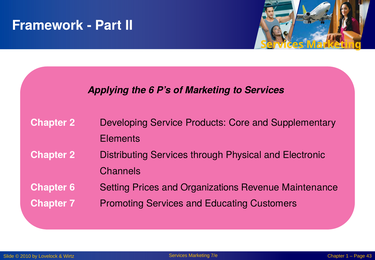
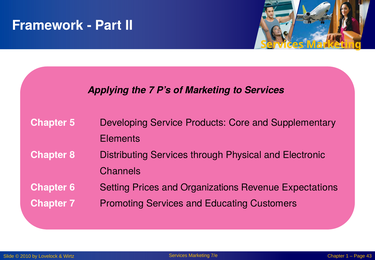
the 6: 6 -> 7
2 at (72, 122): 2 -> 5
2 at (72, 155): 2 -> 8
Maintenance: Maintenance -> Expectations
